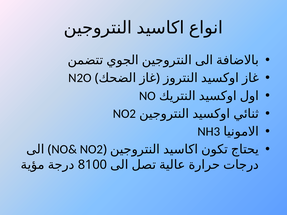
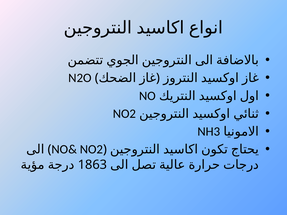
8100: 8100 -> 1863
